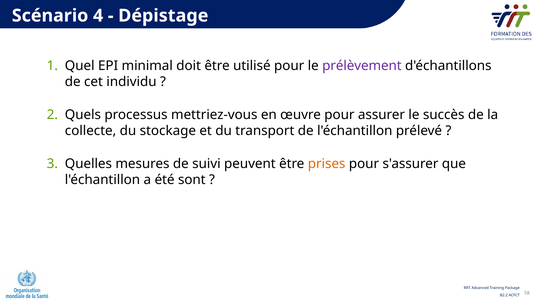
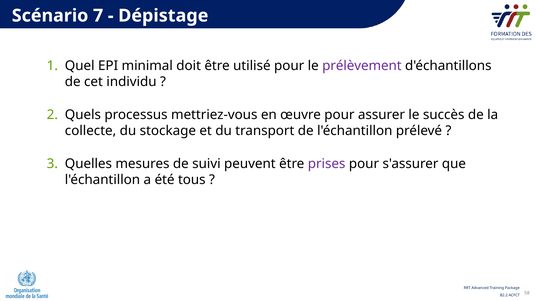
4: 4 -> 7
prises colour: orange -> purple
sont: sont -> tous
